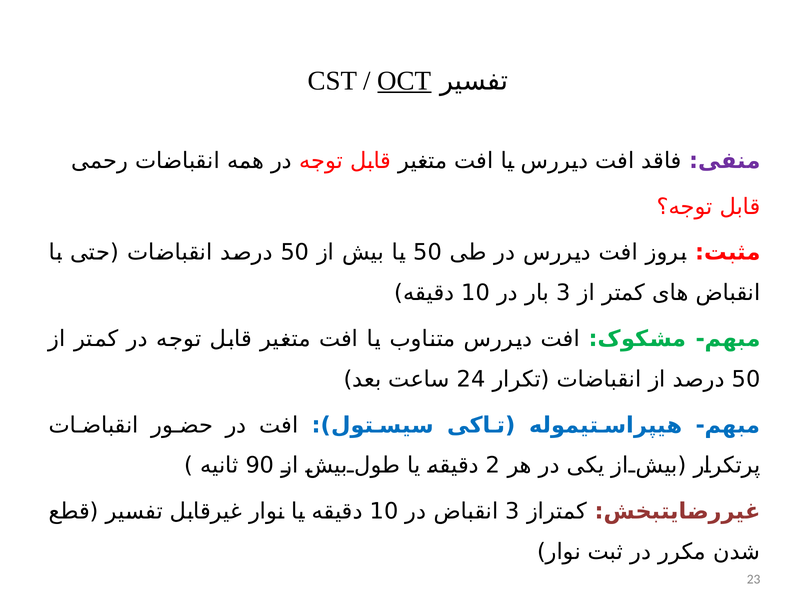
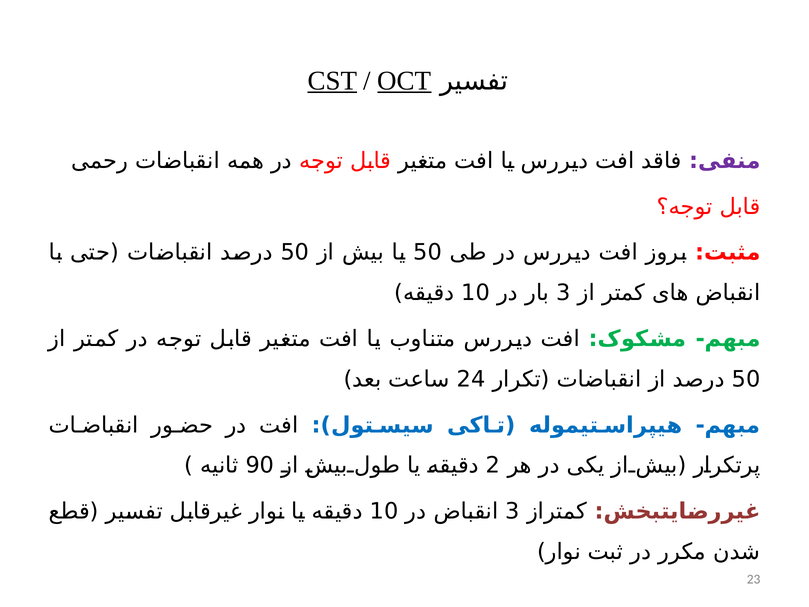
CST underline: none -> present
